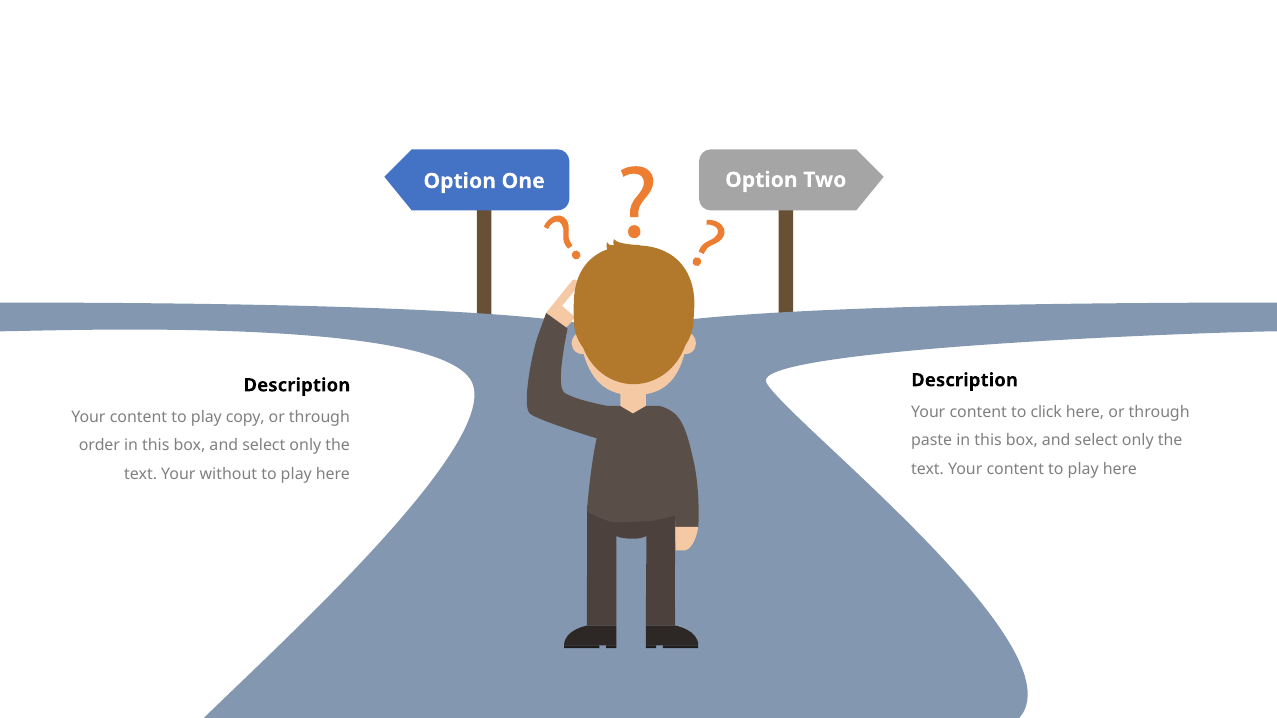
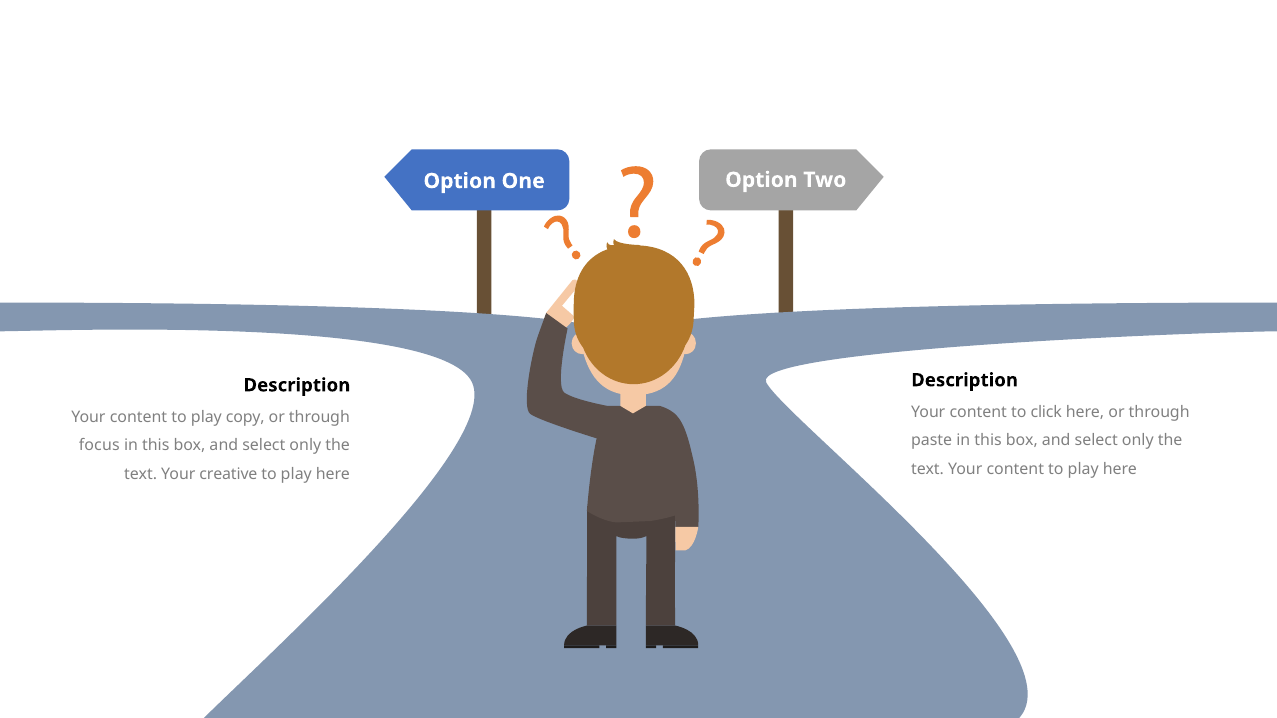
order: order -> focus
without: without -> creative
